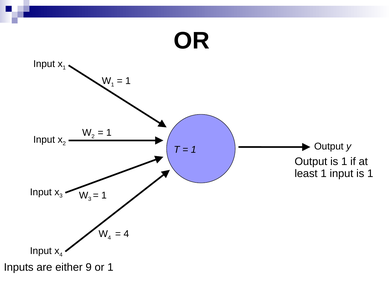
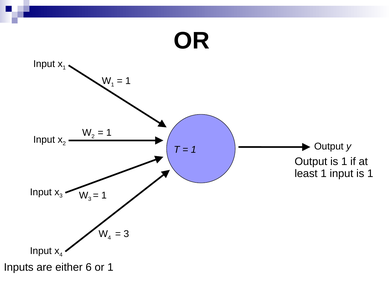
4 at (126, 234): 4 -> 3
9: 9 -> 6
